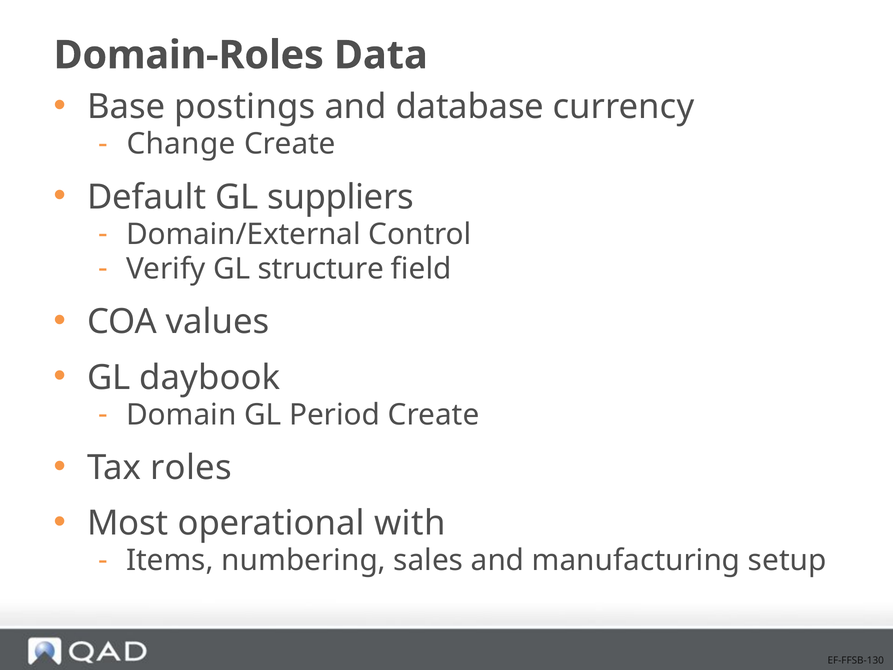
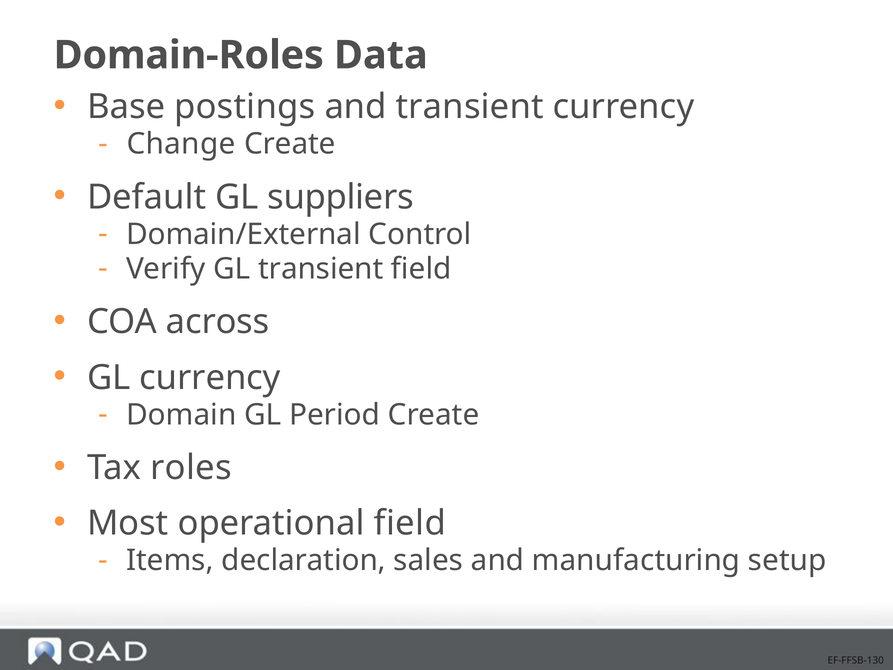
and database: database -> transient
GL structure: structure -> transient
values: values -> across
GL daybook: daybook -> currency
operational with: with -> field
numbering: numbering -> declaration
